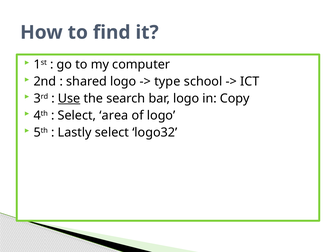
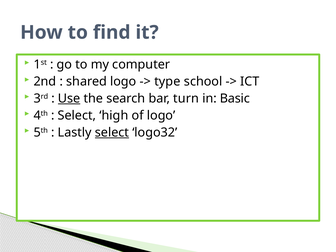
bar logo: logo -> turn
Copy: Copy -> Basic
area: area -> high
select at (112, 133) underline: none -> present
